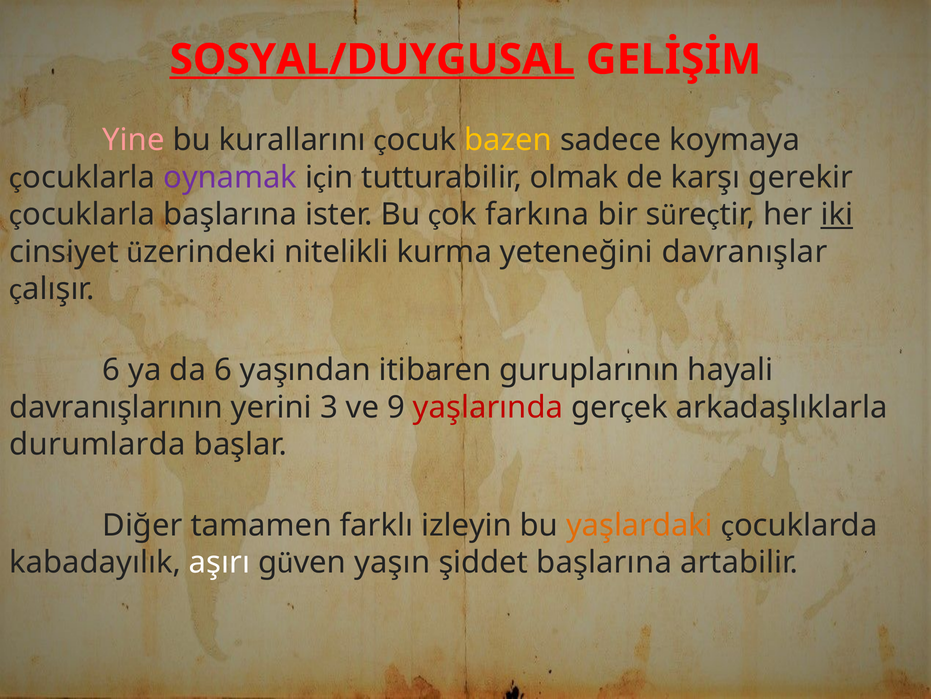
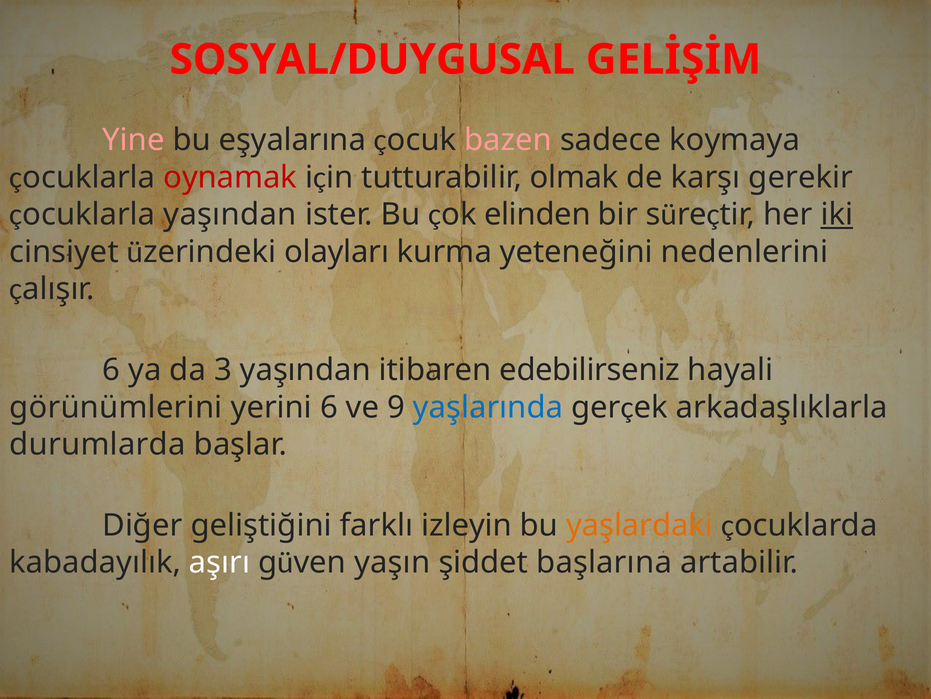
SOSYAL/DUYGUSAL underline: present -> none
kurallarını: kurallarını -> eşyalarına
bazen colour: yellow -> pink
oynamak colour: purple -> red
başlarına at (230, 214): başlarına -> yaşından
farkına: farkına -> elinden
nitelikli: nitelikli -> olayları
davranışlar: davranışlar -> nedenlerini
da 6: 6 -> 3
guruplarının: guruplarının -> edebilirseniz
davranışlarının: davranışlarının -> görünümlerini
yerini 3: 3 -> 6
yaşlarında colour: red -> blue
tamamen: tamamen -> geliştiğini
